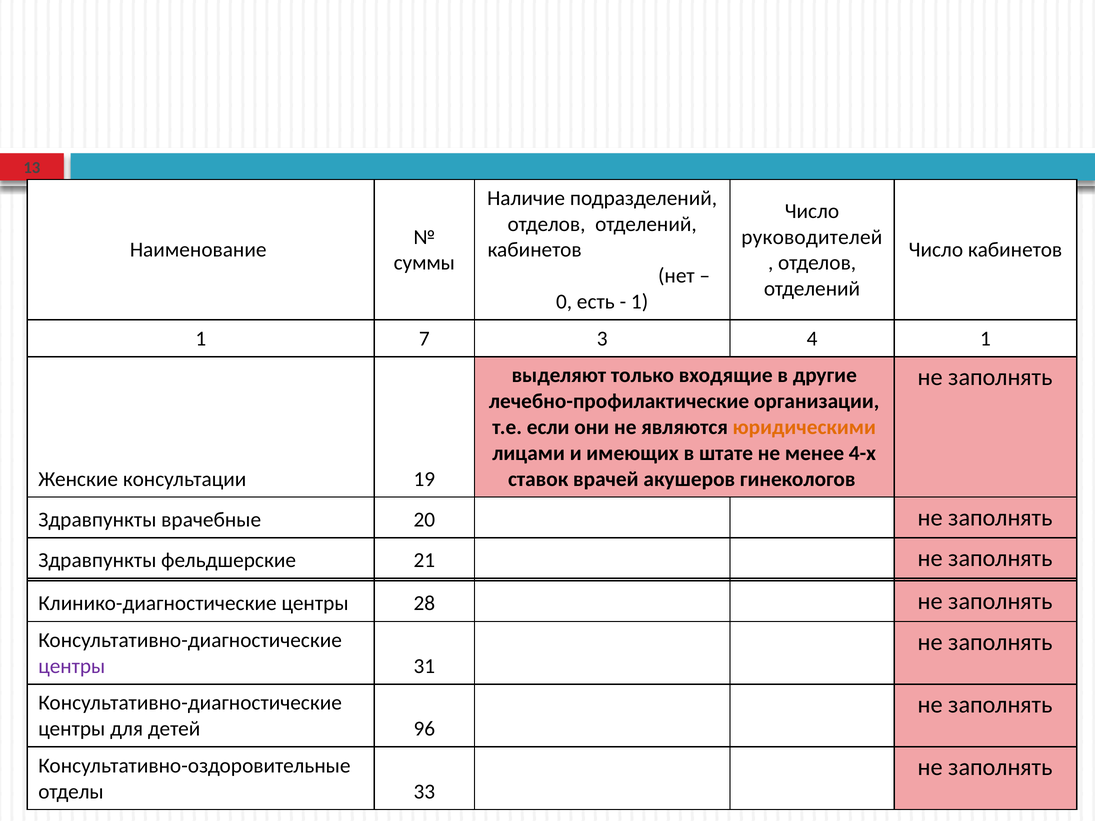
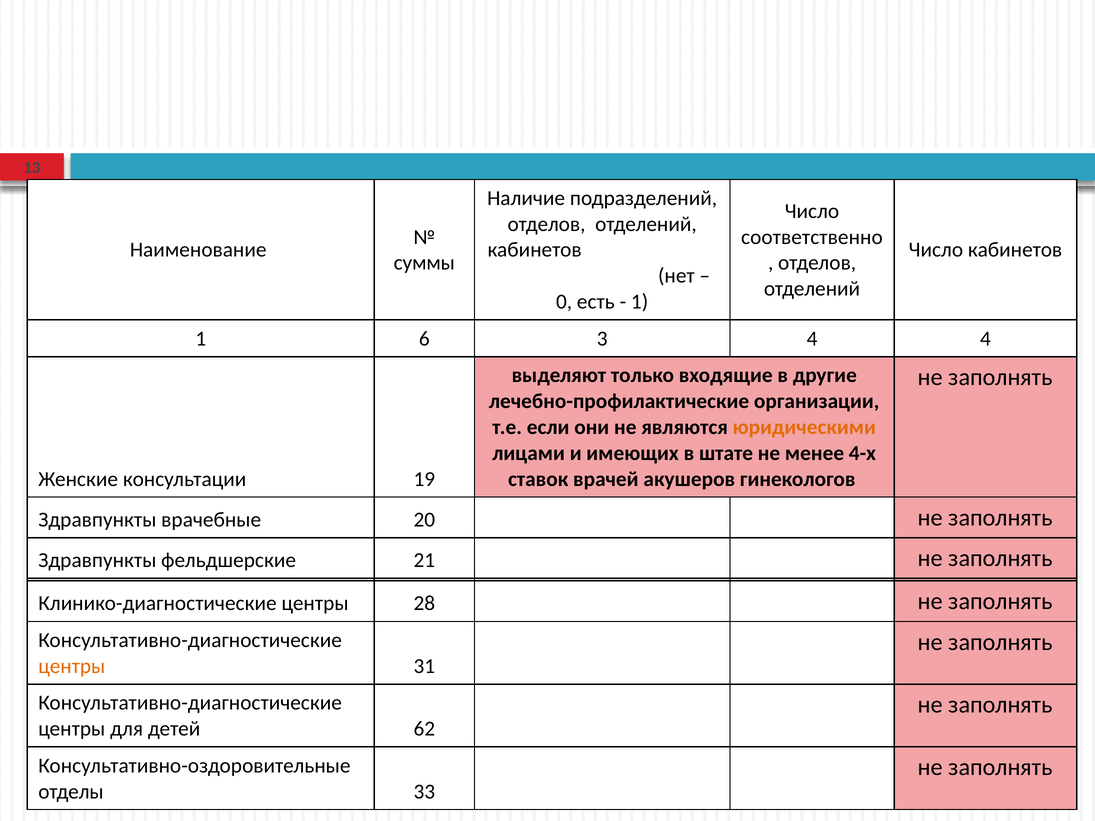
руководителей: руководителей -> соответственно
7: 7 -> 6
4 1: 1 -> 4
центры at (72, 666) colour: purple -> orange
96: 96 -> 62
